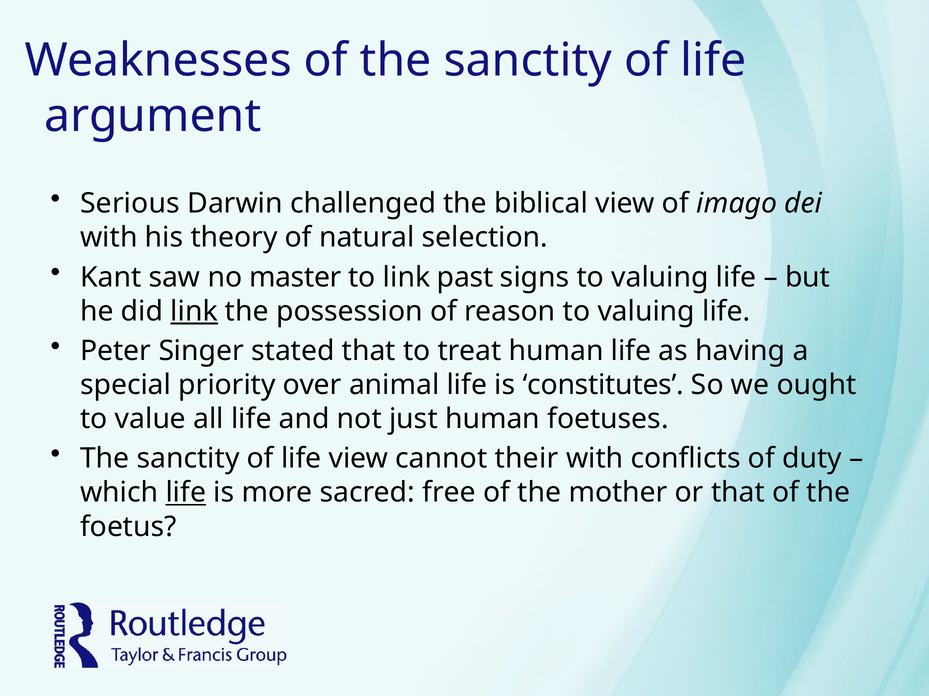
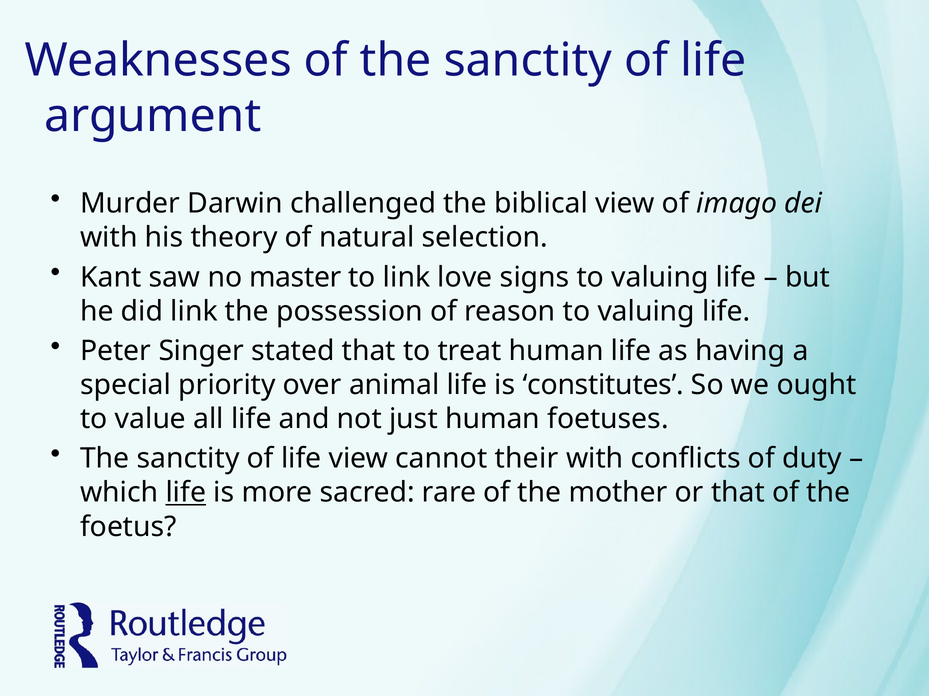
Serious: Serious -> Murder
past: past -> love
link at (194, 312) underline: present -> none
free: free -> rare
